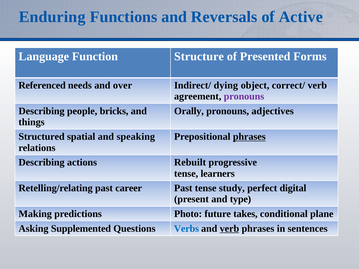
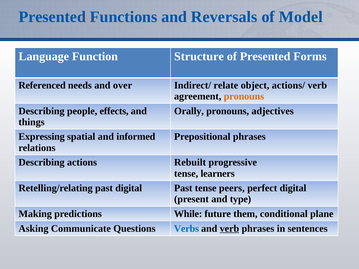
Enduring at (52, 17): Enduring -> Presented
Active: Active -> Model
dying: dying -> relate
correct/: correct/ -> actions/
pronouns at (244, 96) colour: purple -> orange
bricks: bricks -> effects
Structured: Structured -> Expressing
speaking: speaking -> informed
phrases at (249, 137) underline: present -> none
past career: career -> digital
study: study -> peers
Photo: Photo -> While
takes: takes -> them
Supplemented: Supplemented -> Communicate
